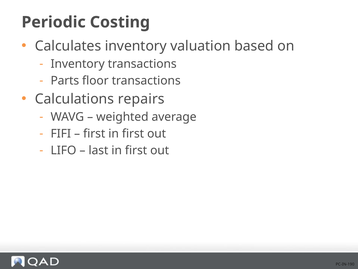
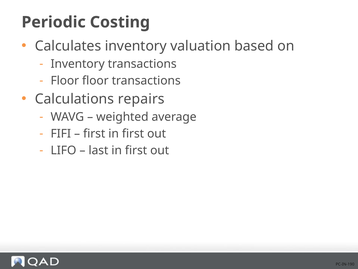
Parts at (65, 81): Parts -> Floor
